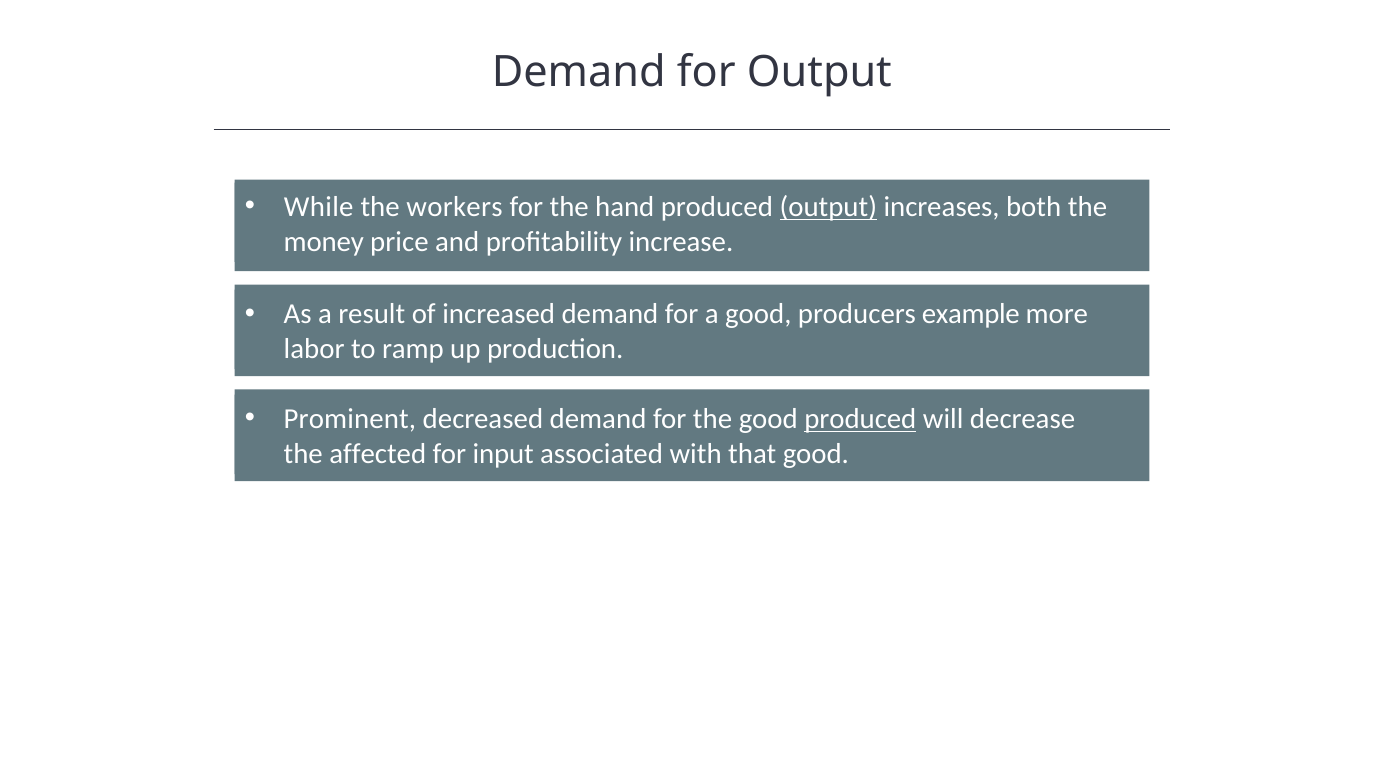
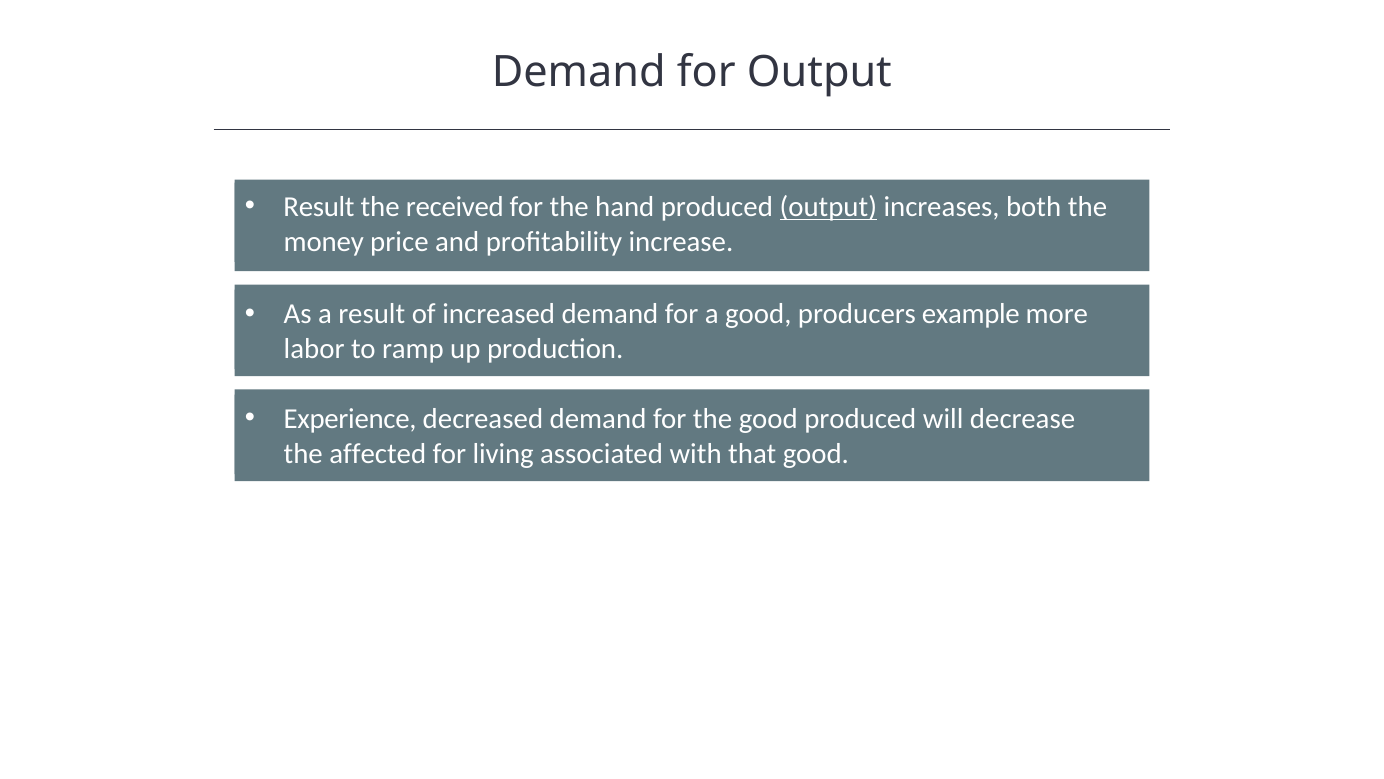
While at (319, 207): While -> Result
workers: workers -> received
Prominent: Prominent -> Experience
produced at (860, 419) underline: present -> none
input: input -> living
